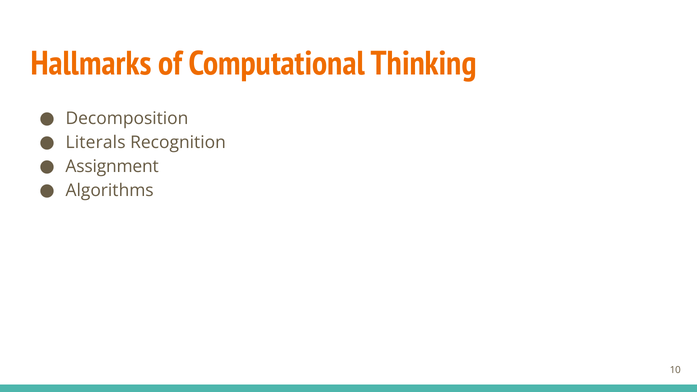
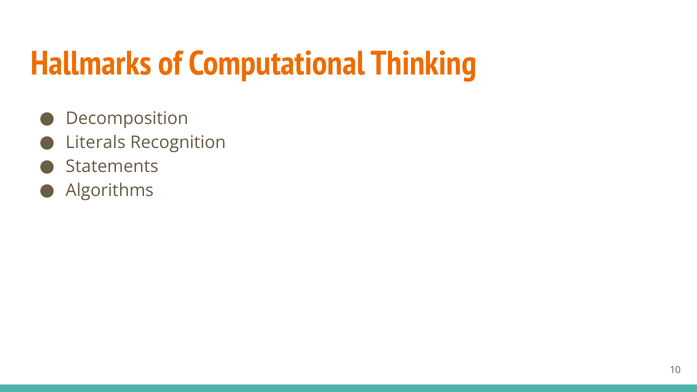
Assignment: Assignment -> Statements
